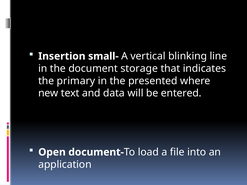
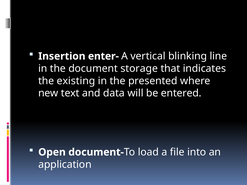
small-: small- -> enter-
primary: primary -> existing
